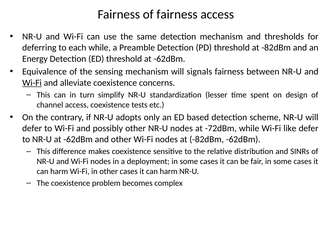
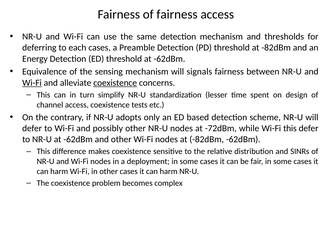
each while: while -> cases
coexistence at (115, 82) underline: none -> present
Wi-Fi like: like -> this
